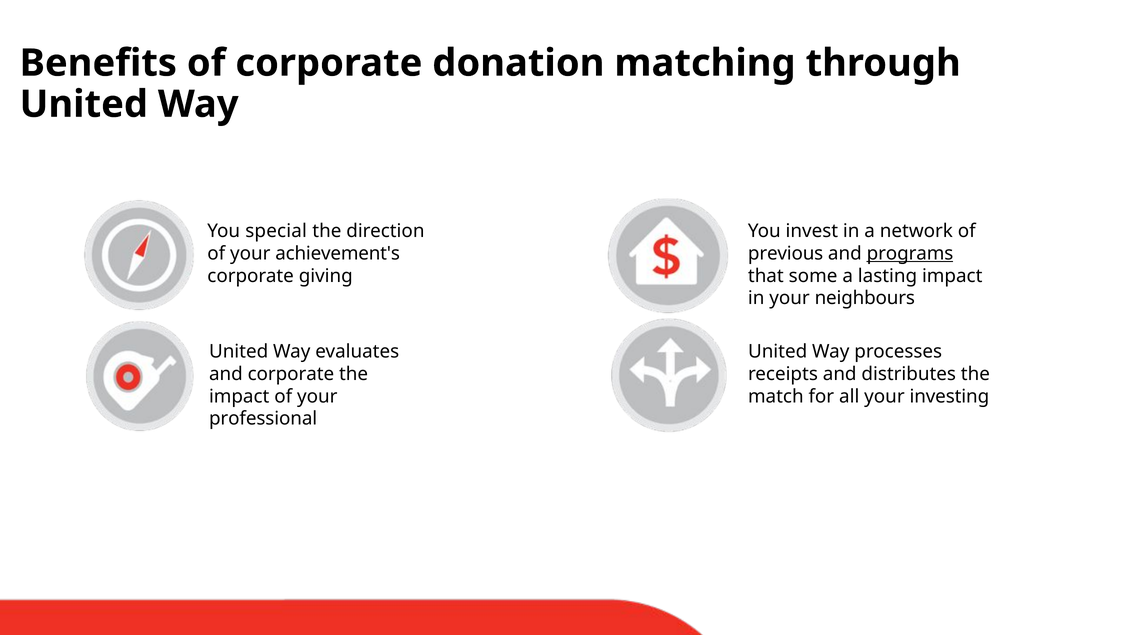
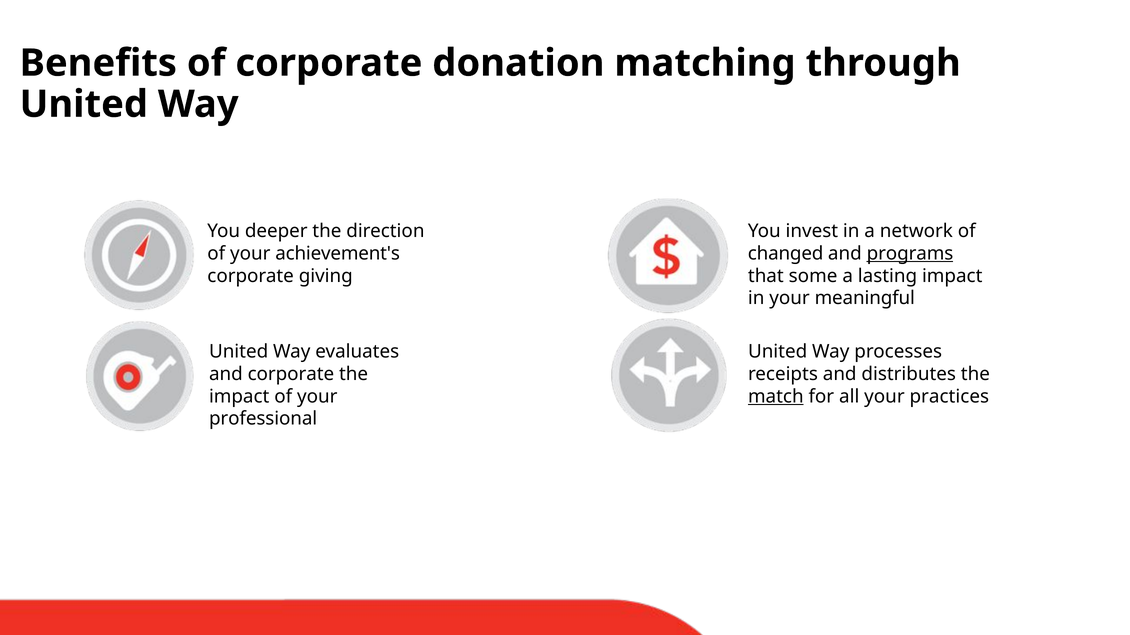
special: special -> deeper
previous: previous -> changed
neighbours: neighbours -> meaningful
match underline: none -> present
investing: investing -> practices
